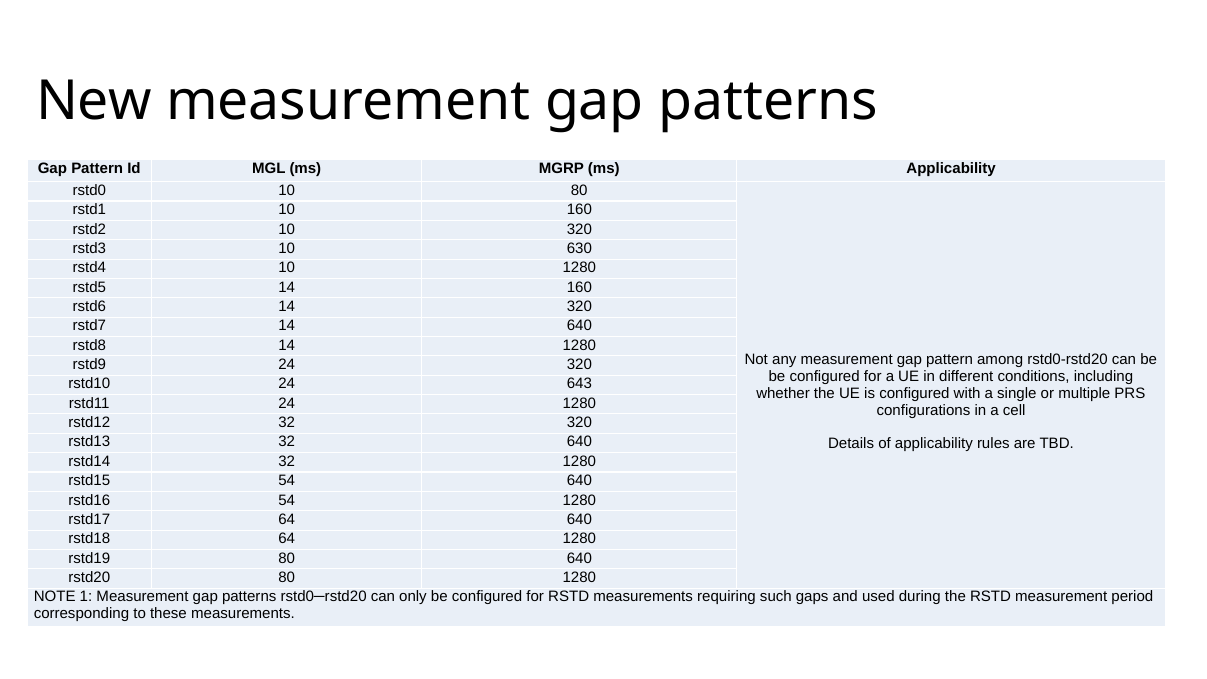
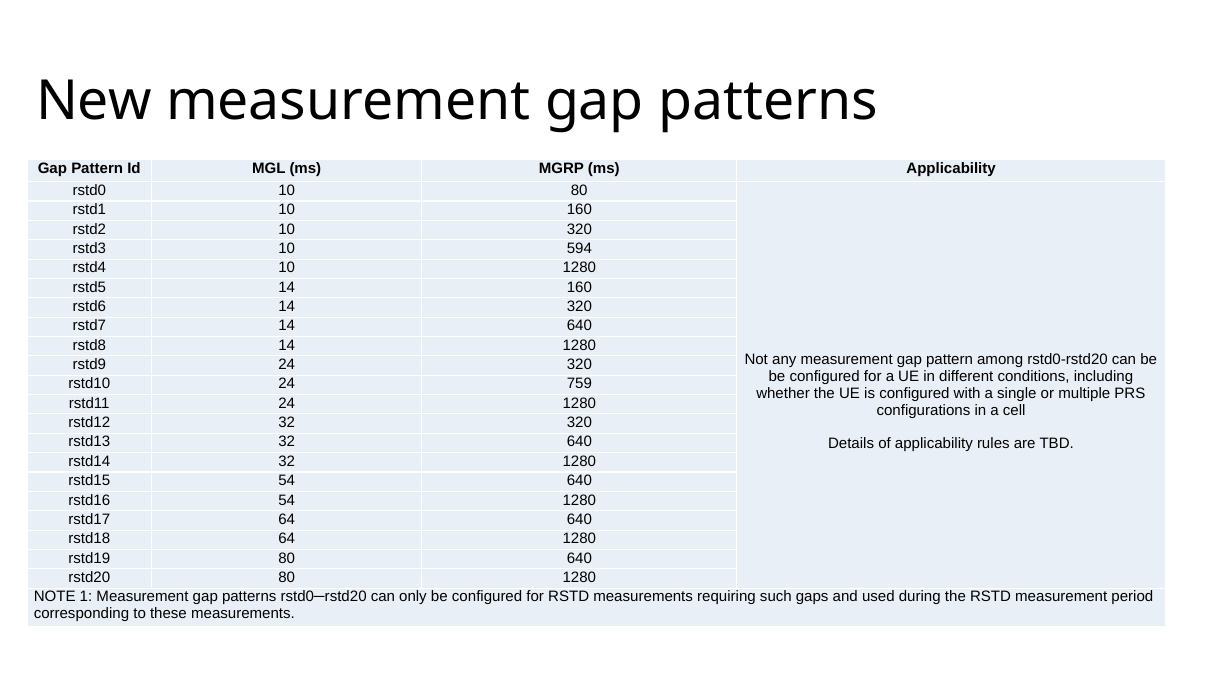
630: 630 -> 594
643: 643 -> 759
